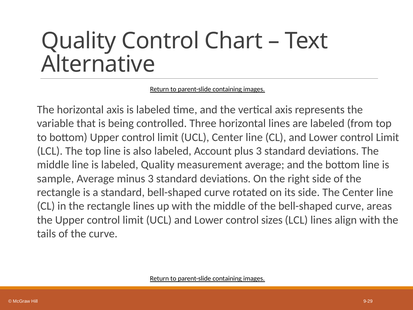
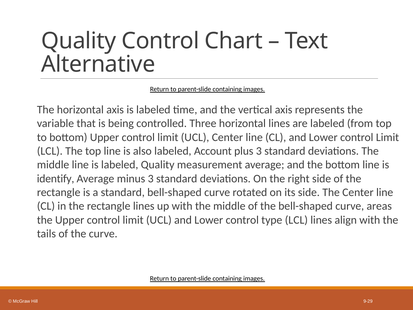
sample: sample -> identify
sizes: sizes -> type
